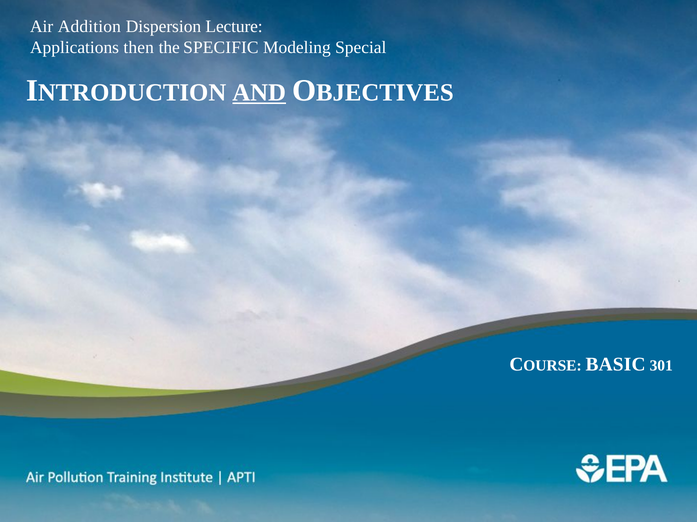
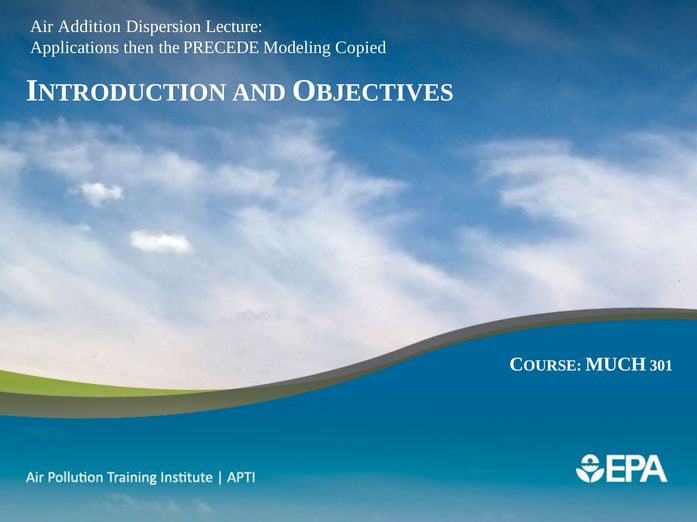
SPECIFIC: SPECIFIC -> PRECEDE
Special: Special -> Copied
AND underline: present -> none
BASIC: BASIC -> MUCH
